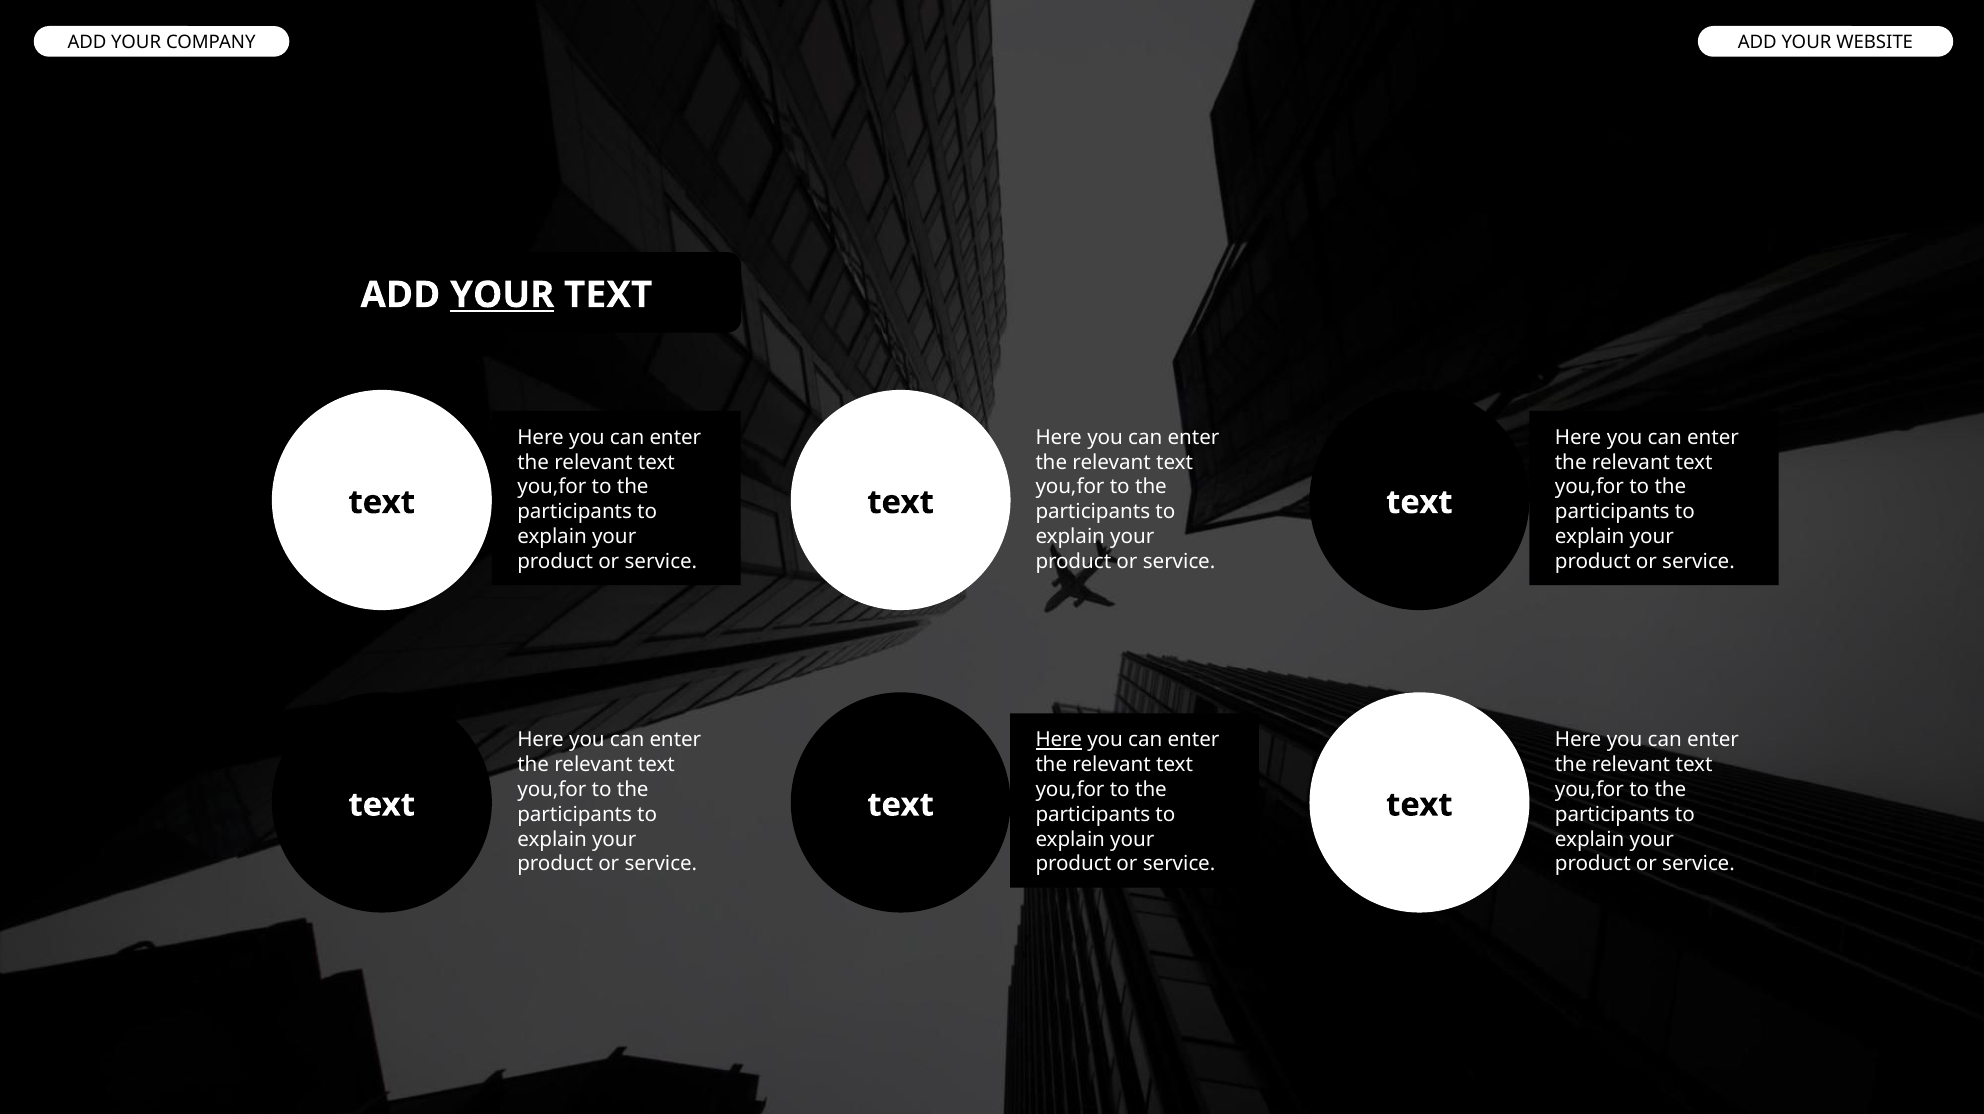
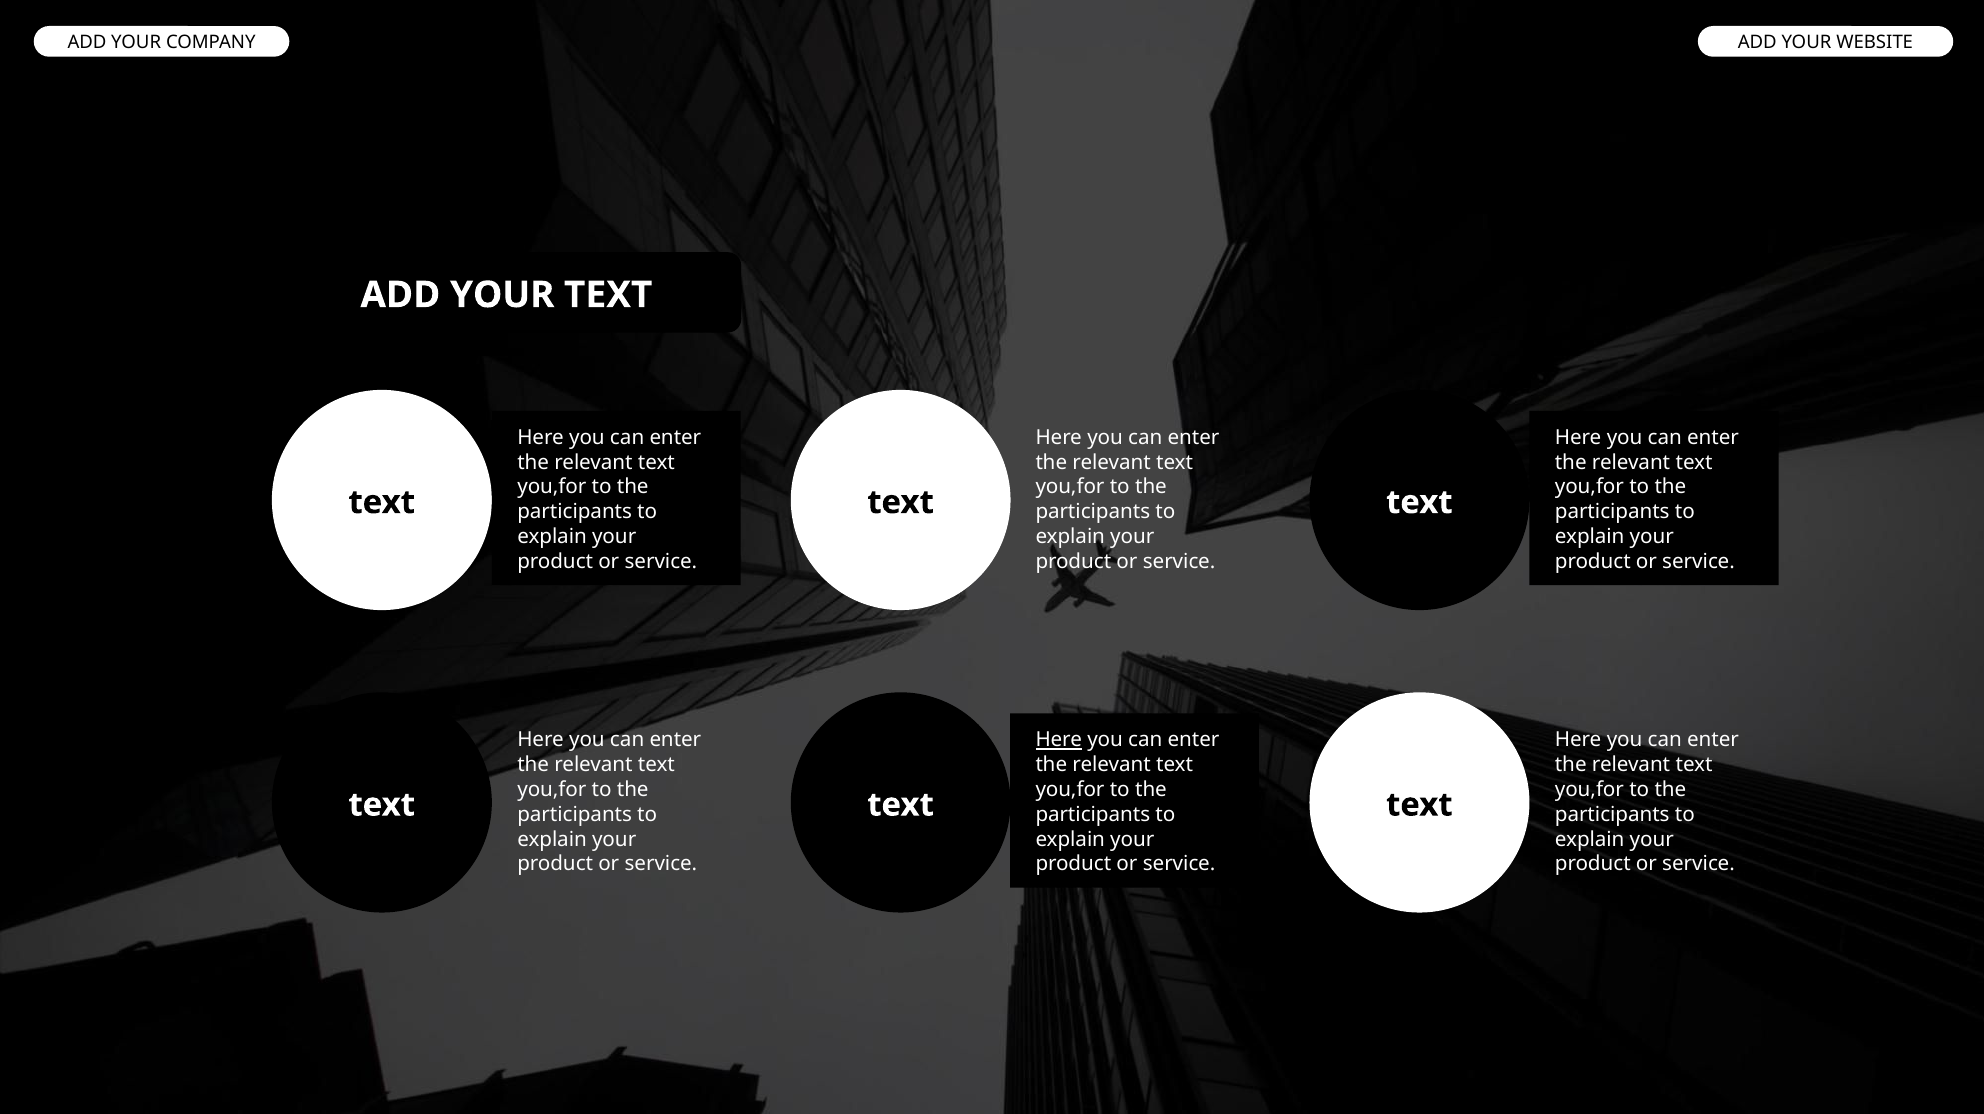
YOUR at (502, 295) underline: present -> none
